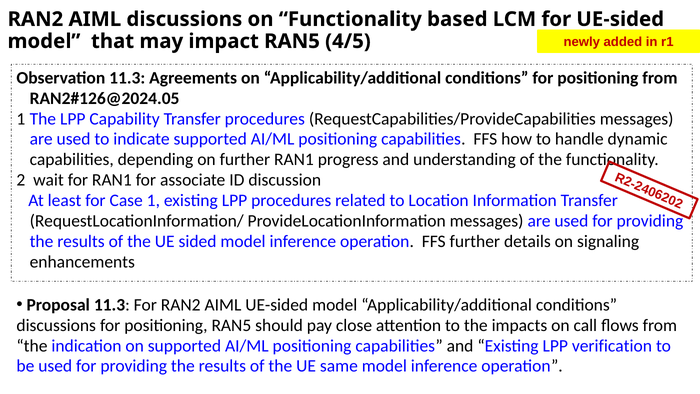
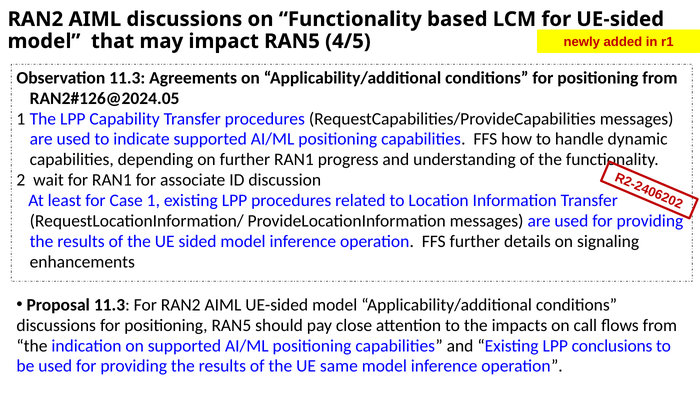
verification: verification -> conclusions
